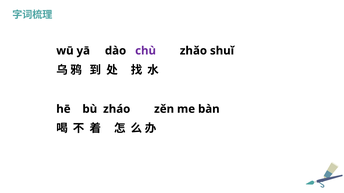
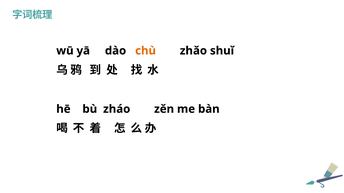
chù colour: purple -> orange
